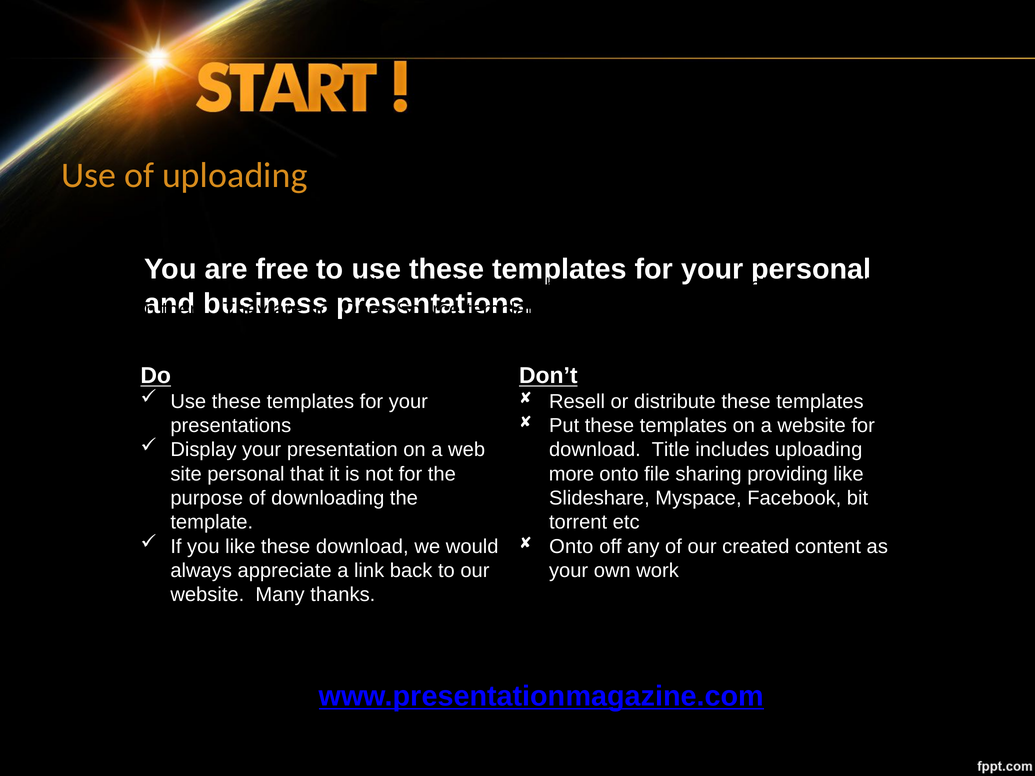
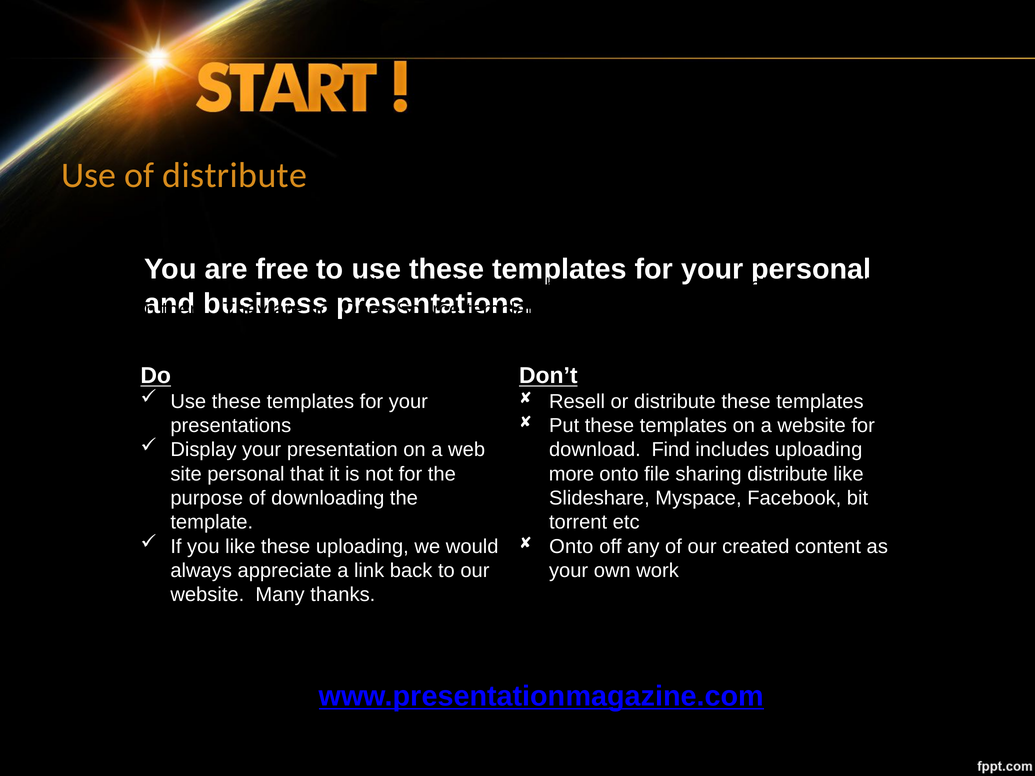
of uploading: uploading -> distribute
download Title: Title -> Find
sharing providing: providing -> distribute
these download: download -> uploading
